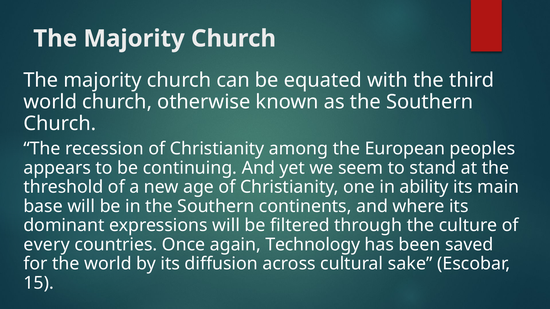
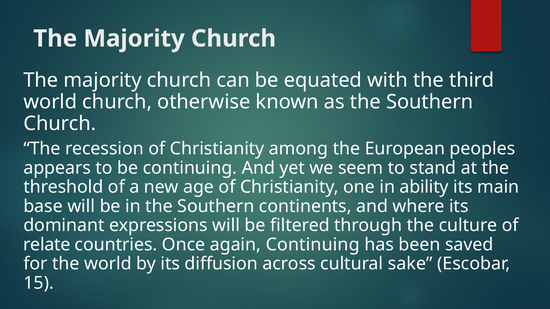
every: every -> relate
again Technology: Technology -> Continuing
